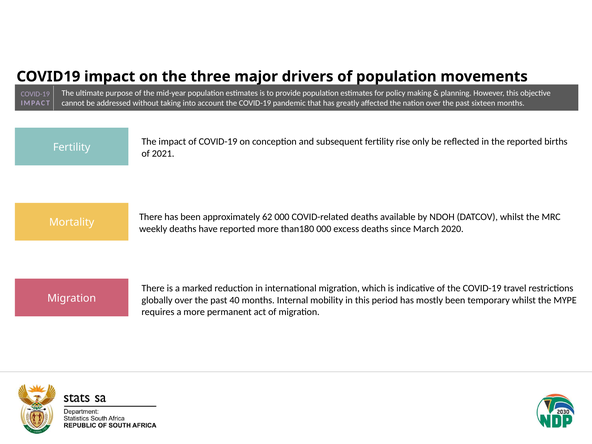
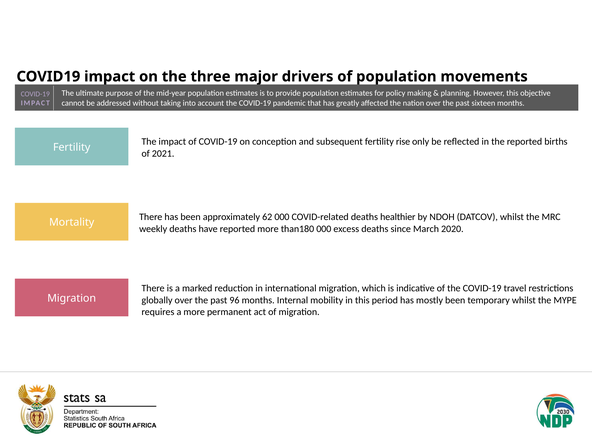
available: available -> healthier
40: 40 -> 96
